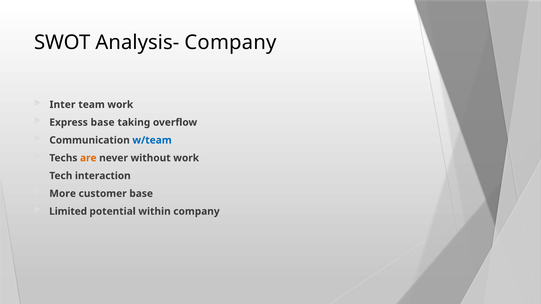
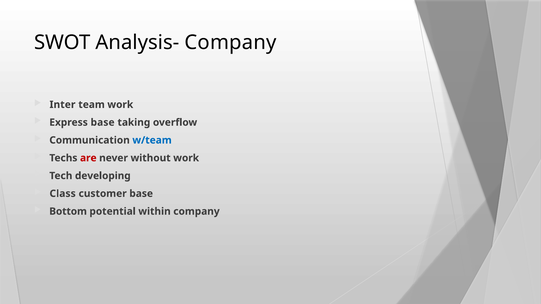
are colour: orange -> red
interaction: interaction -> developing
More: More -> Class
Limited: Limited -> Bottom
